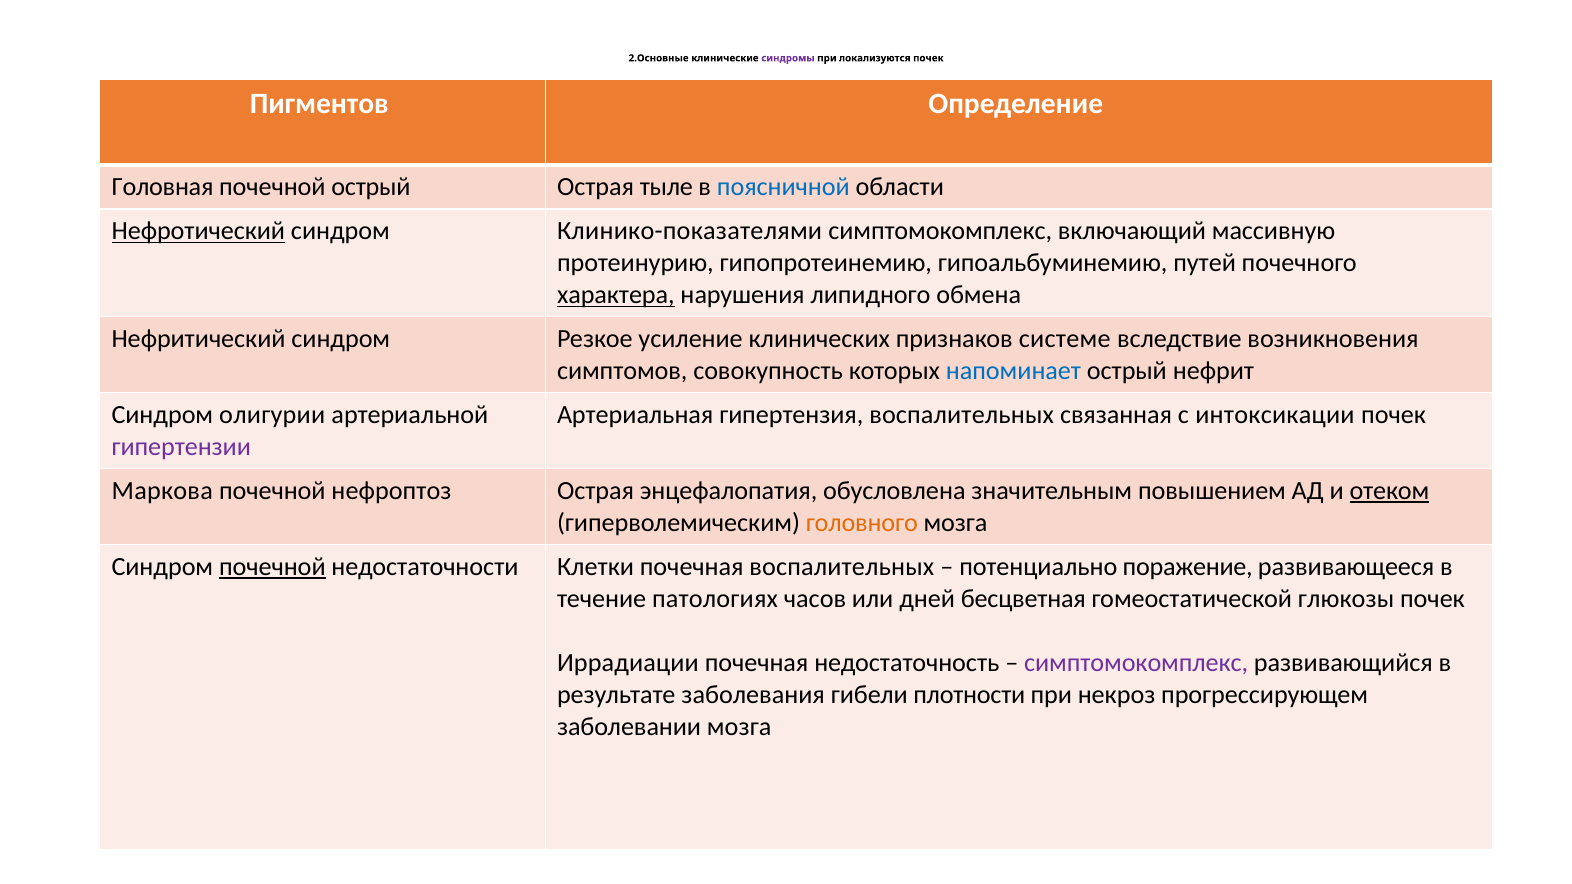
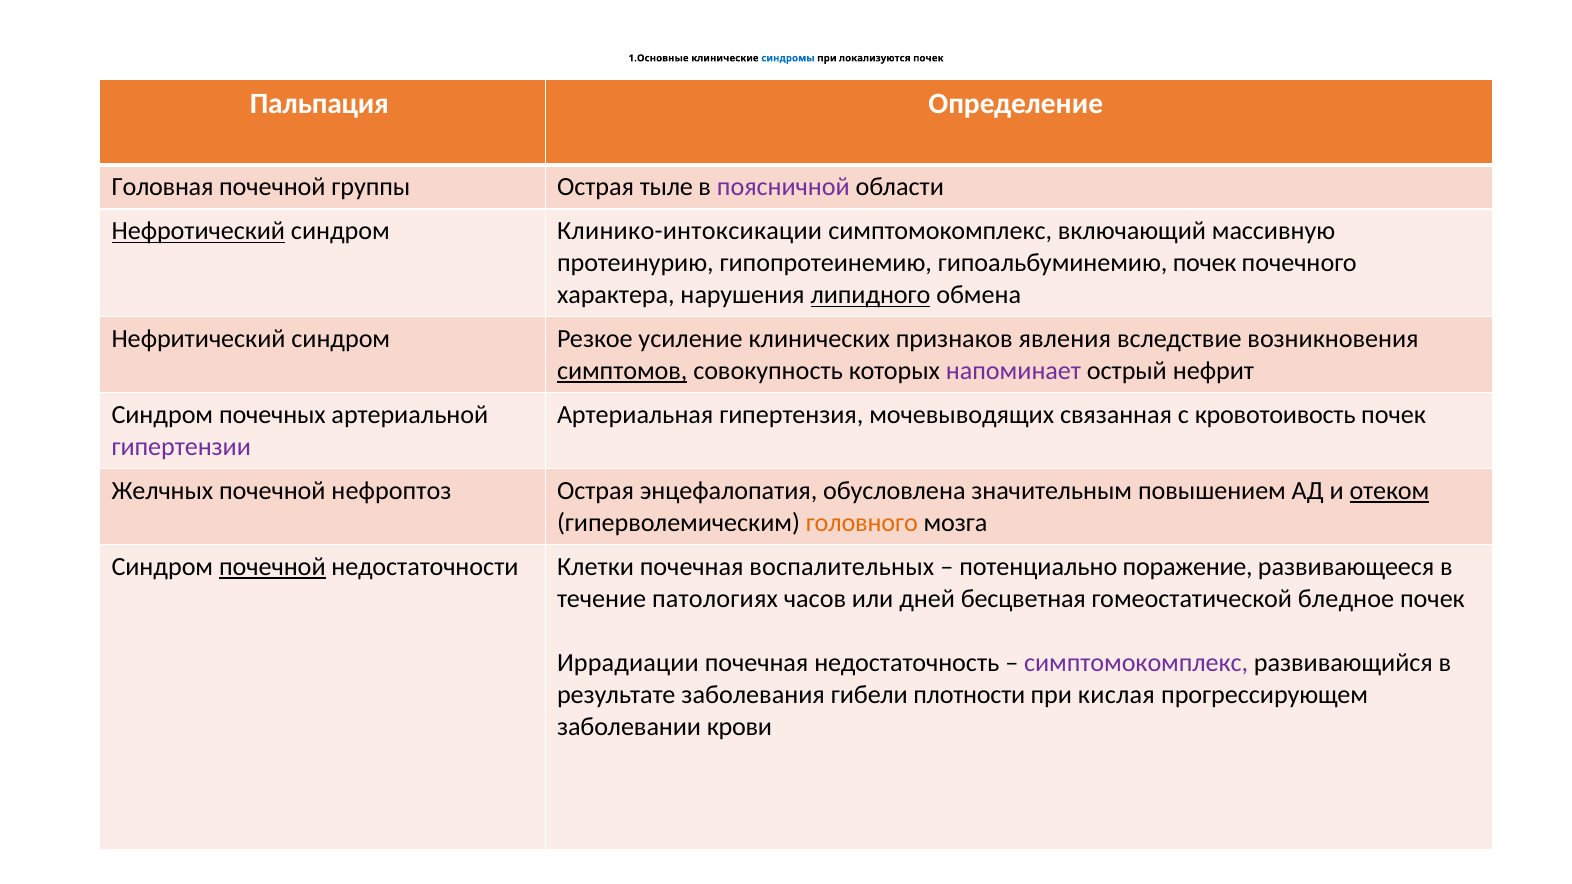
2.Основные: 2.Основные -> 1.Основные
синдромы colour: purple -> blue
Пигментов: Пигментов -> Пальпация
почечной острый: острый -> группы
поясничной colour: blue -> purple
Клинико-показателями: Клинико-показателями -> Клинико-интоксикации
гипоальбуминемию путей: путей -> почек
характера underline: present -> none
липидного underline: none -> present
системе: системе -> явления
симптомов underline: none -> present
напоминает colour: blue -> purple
олигурии: олигурии -> почечных
гипертензия воспалительных: воспалительных -> мочевыводящих
интоксикации: интоксикации -> кровотоивость
Маркова: Маркова -> Желчных
глюкозы: глюкозы -> бледное
некроз: некроз -> кислая
заболевании мозга: мозга -> крови
